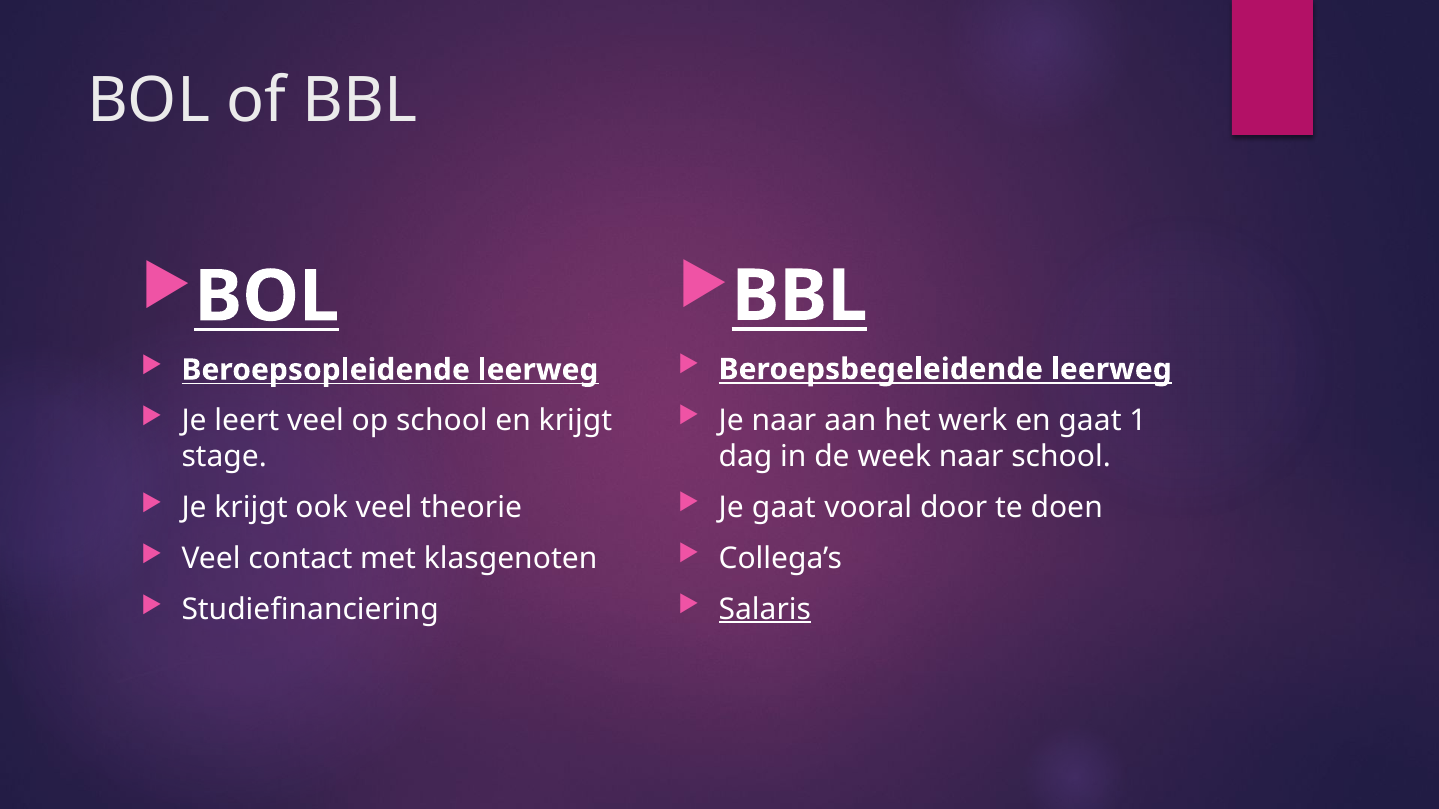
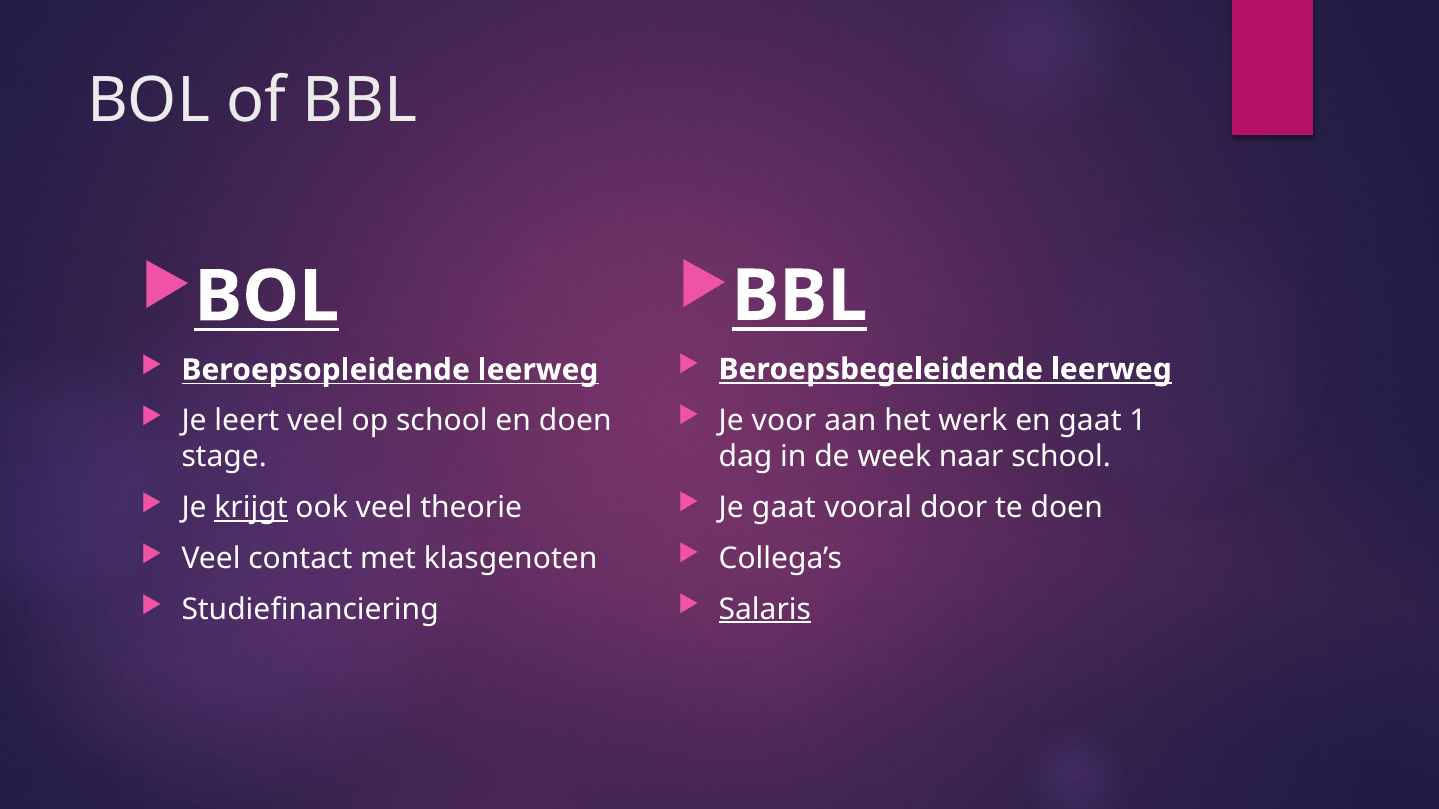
Je naar: naar -> voor
en krijgt: krijgt -> doen
krijgt at (251, 508) underline: none -> present
